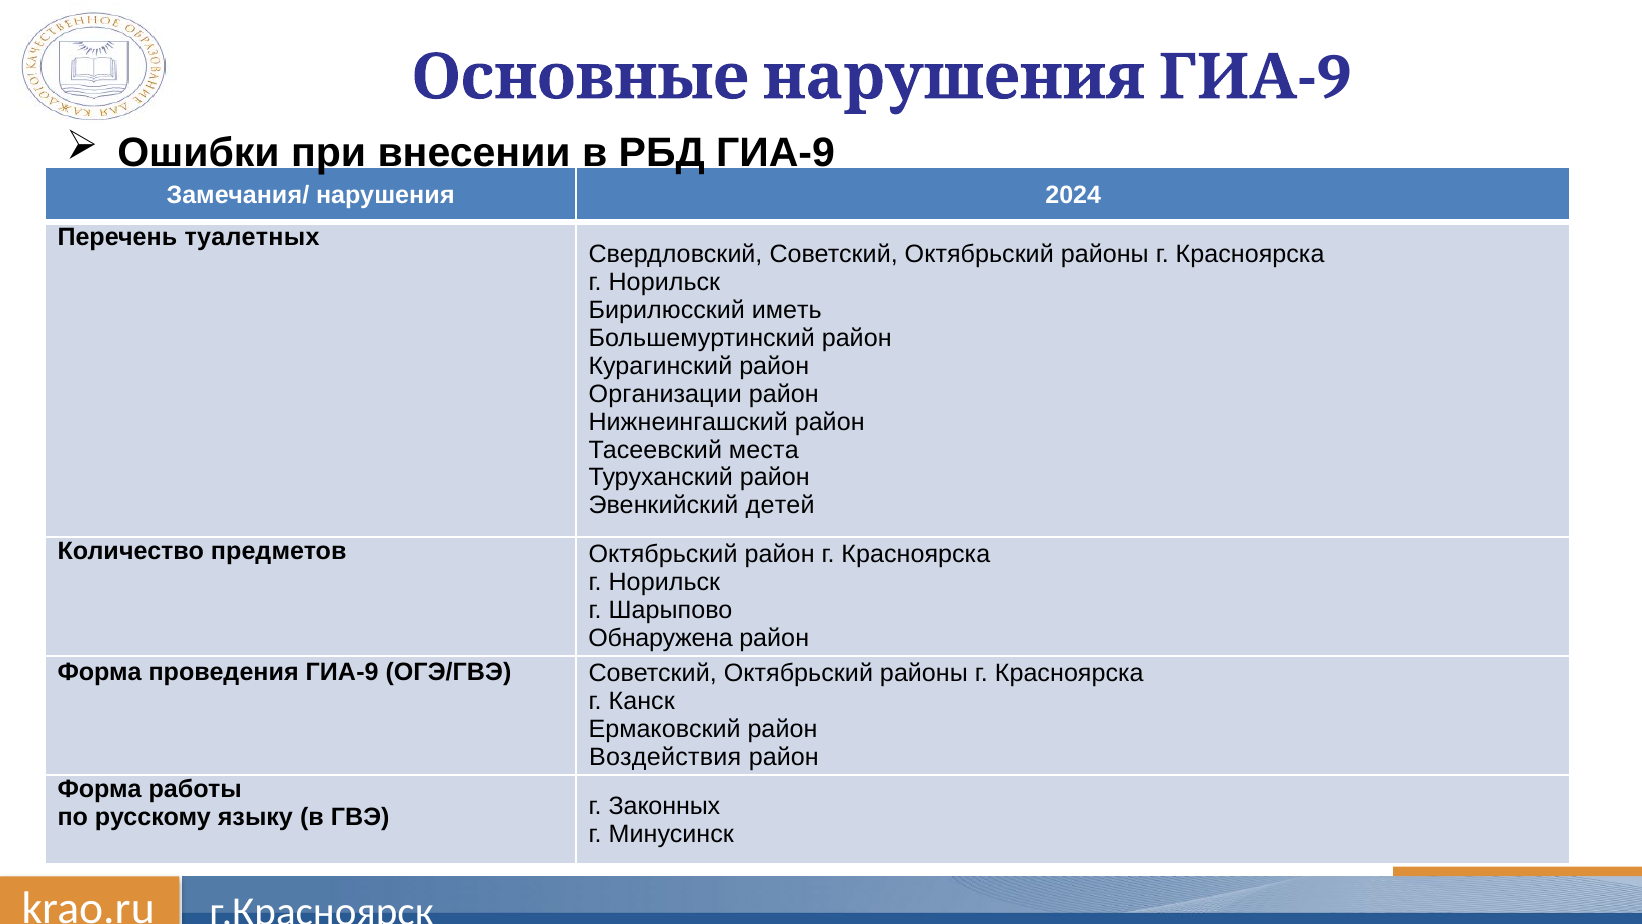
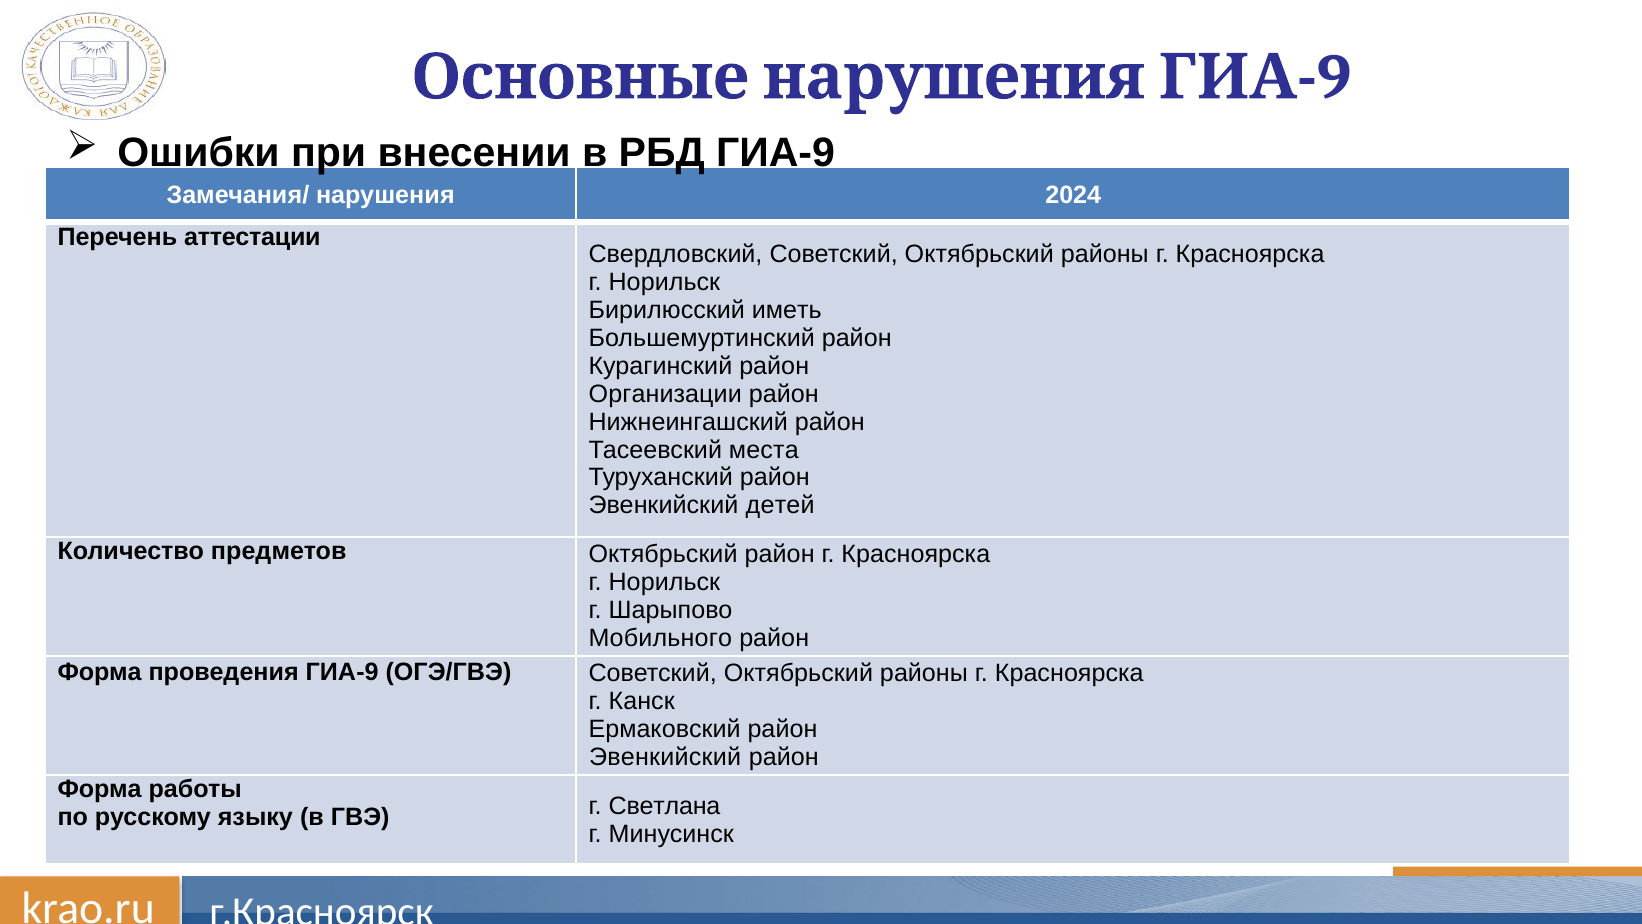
туалетных: туалетных -> аттестации
Обнаружена: Обнаружена -> Мобильного
Воздействия at (665, 757): Воздействия -> Эвенкийский
Законных: Законных -> Светлана
